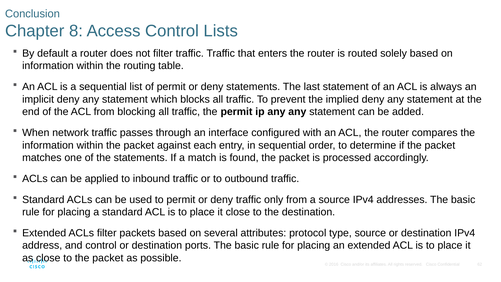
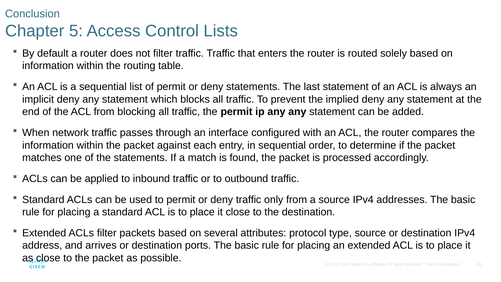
8: 8 -> 5
and control: control -> arrives
